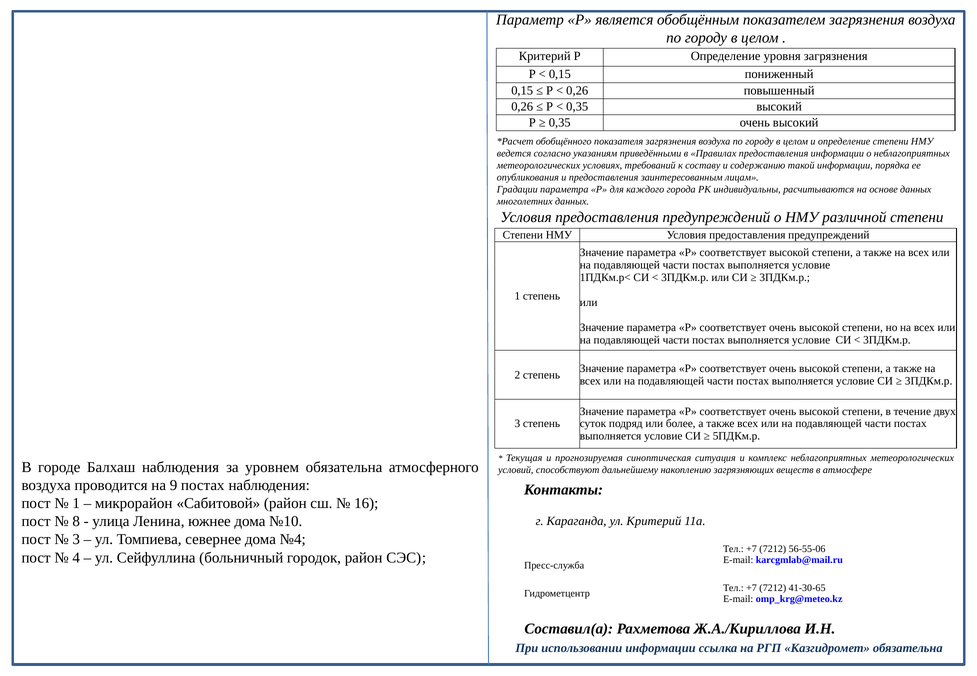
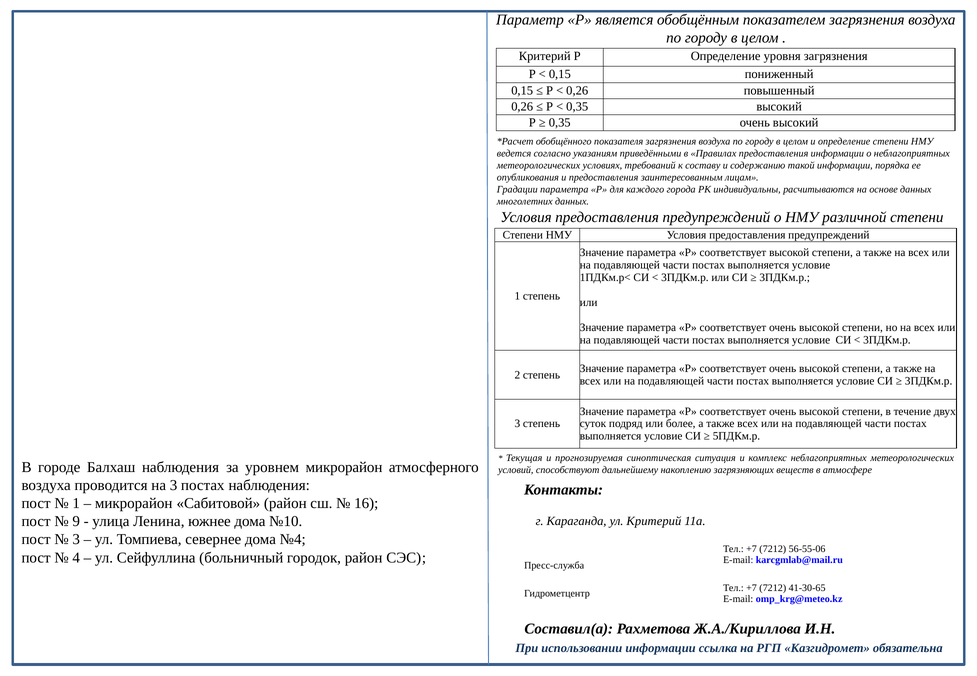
уровнем обязательна: обязательна -> микрорайон
на 9: 9 -> 3
8: 8 -> 9
